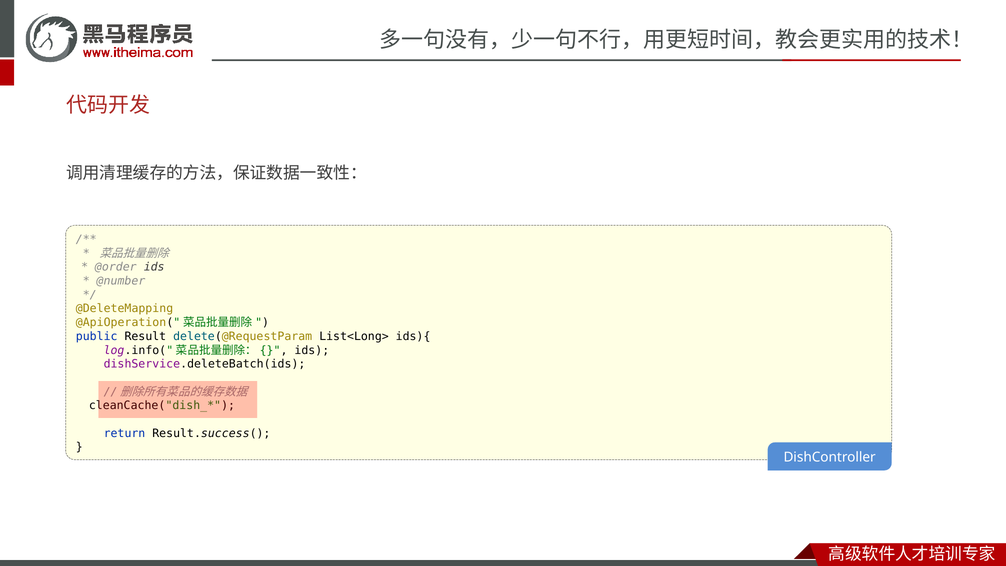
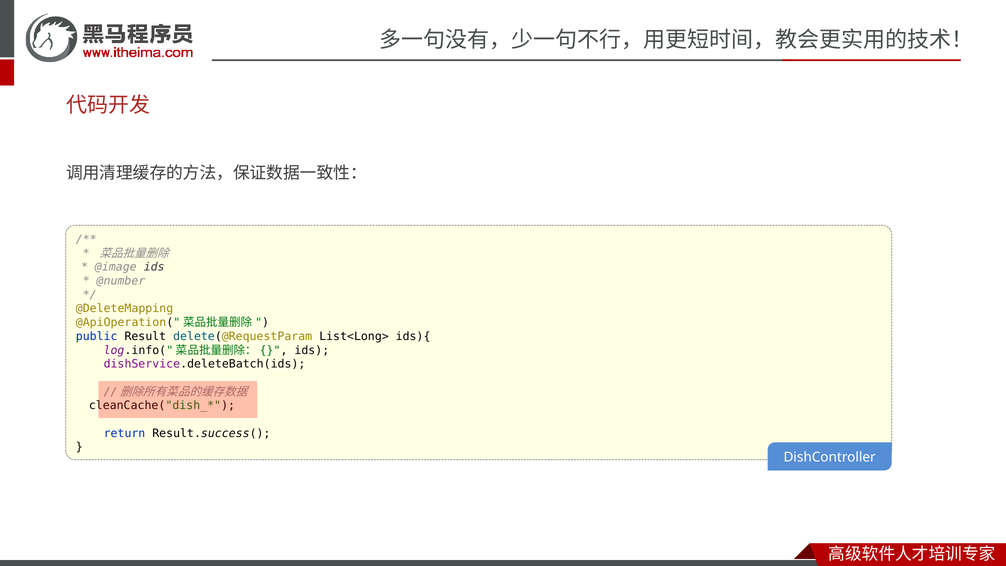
@order: @order -> @image
